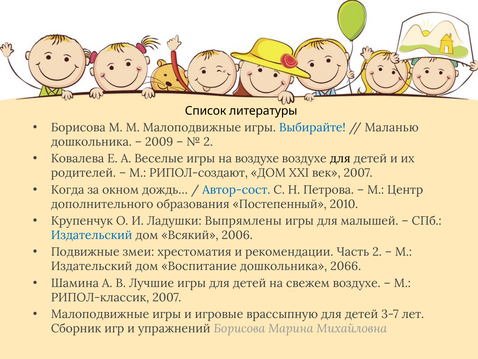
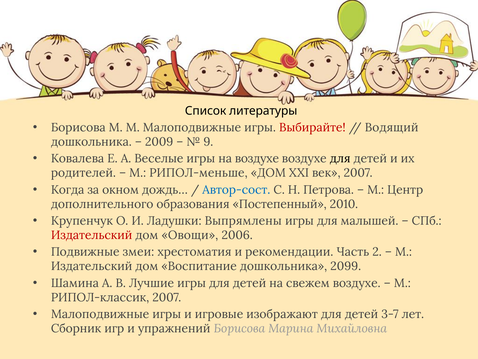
Выбирайте colour: blue -> red
Маланью: Маланью -> Водящий
2 at (208, 142): 2 -> 9
РИПОЛ-создают: РИПОЛ-создают -> РИПОЛ-меньше
Издательский at (92, 235) colour: blue -> red
Всякий: Всякий -> Овощи
2066: 2066 -> 2099
врассыпную: врассыпную -> изображают
